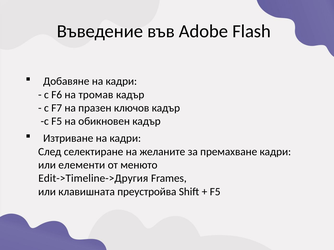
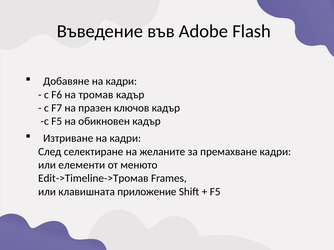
Edit->Timeline->Другия: Edit->Timeline->Другия -> Edit->Timeline->Тромав
преустройва: преустройва -> приложение
